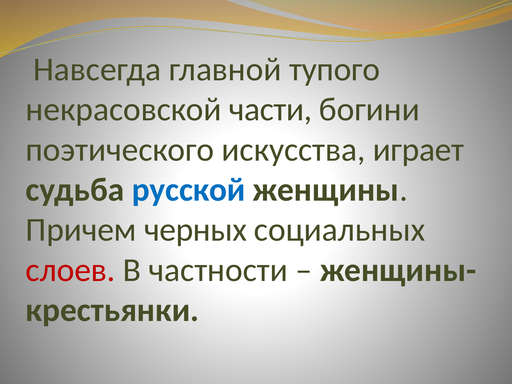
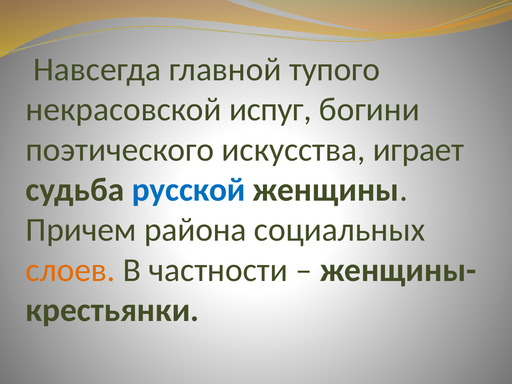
части: части -> испуг
черных: черных -> района
слоев colour: red -> orange
